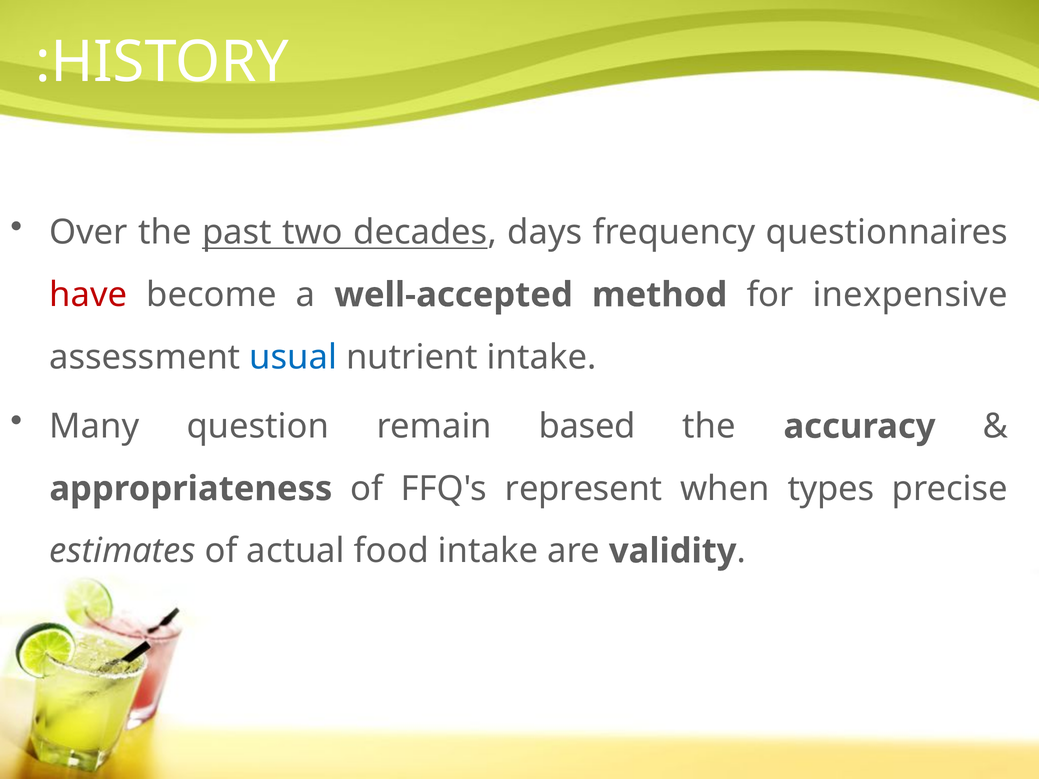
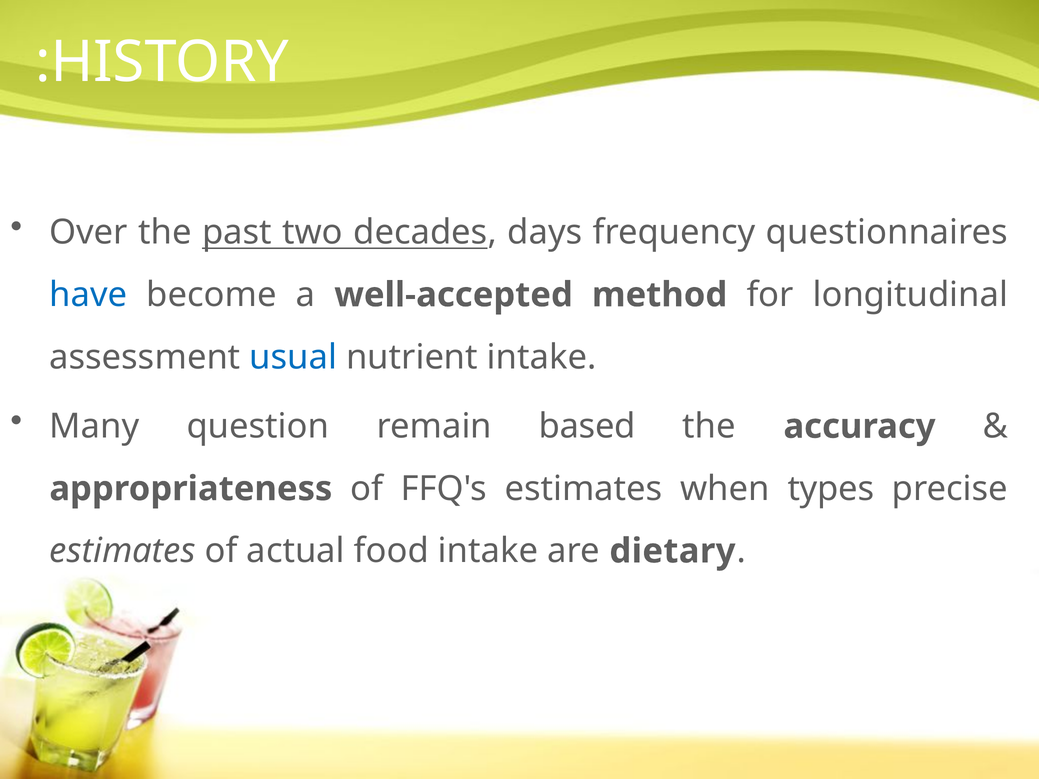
have colour: red -> blue
inexpensive: inexpensive -> longitudinal
FFQ's represent: represent -> estimates
validity: validity -> dietary
